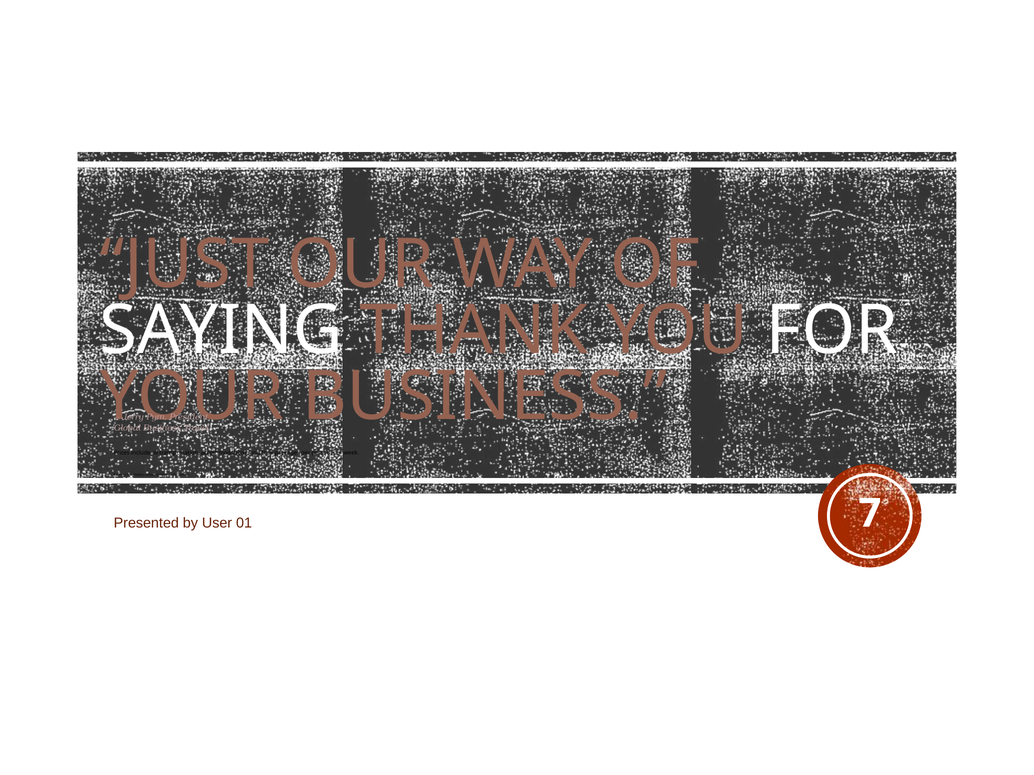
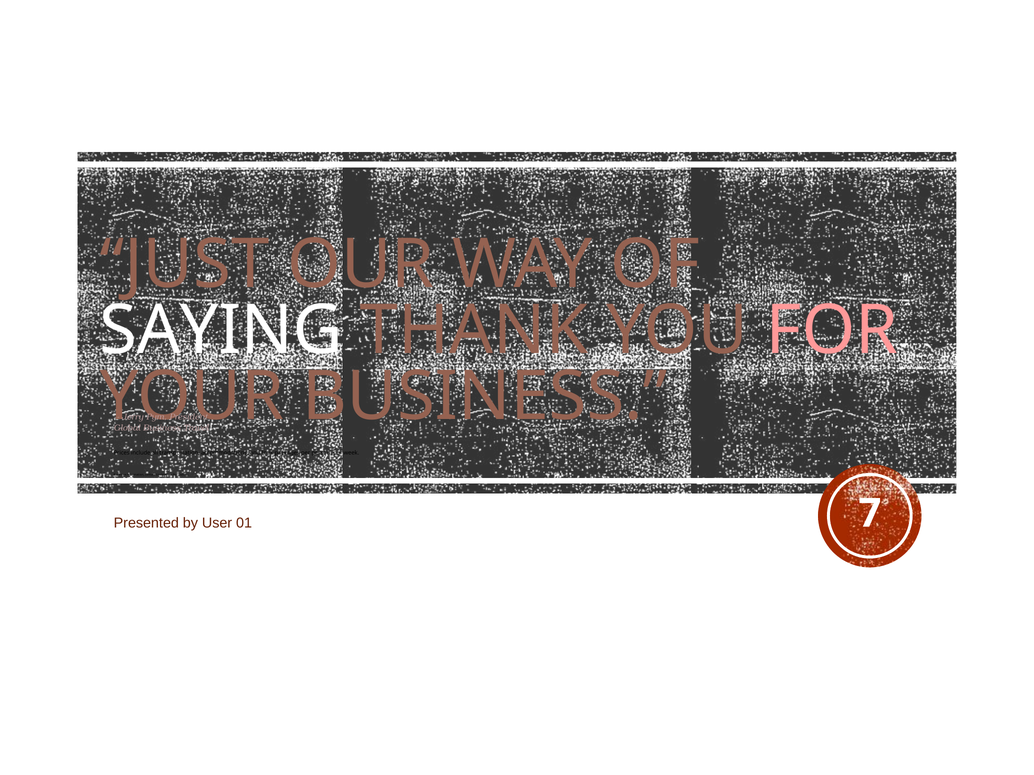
FOR at (832, 331) colour: white -> pink
